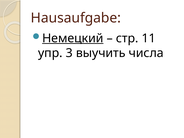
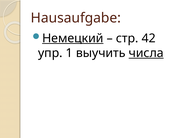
11: 11 -> 42
3: 3 -> 1
числа underline: none -> present
